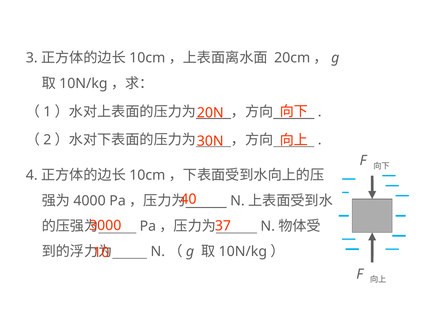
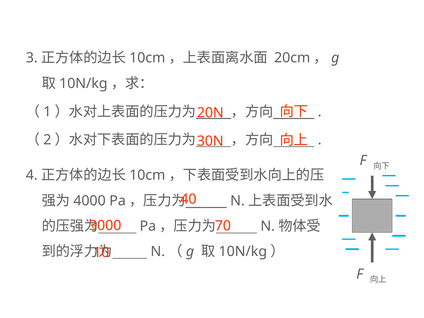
37: 37 -> 70
